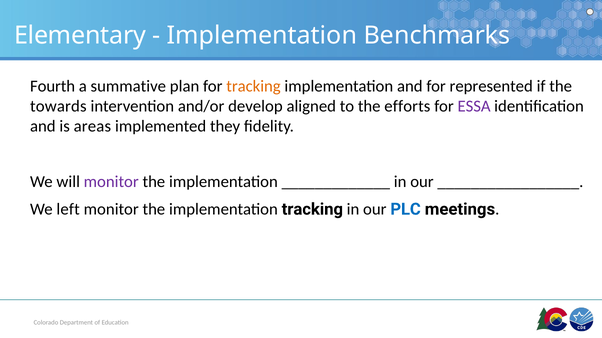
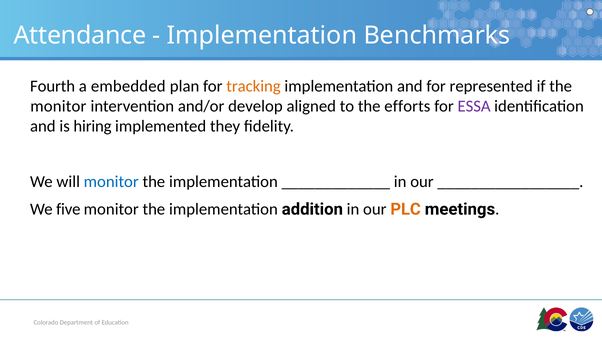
Elementary: Elementary -> Attendance
summative: summative -> embedded
towards at (58, 107): towards -> monitor
areas: areas -> hiring
monitor at (111, 182) colour: purple -> blue
left: left -> five
implementation tracking: tracking -> addition
PLC colour: blue -> orange
